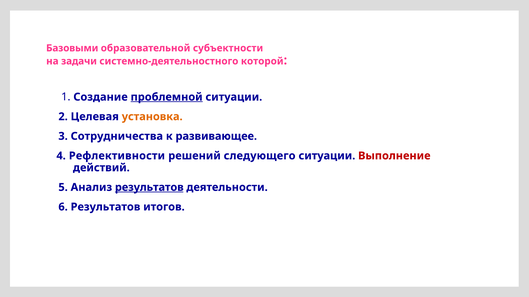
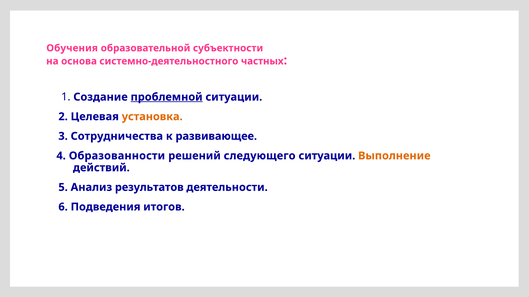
Базовыми: Базовыми -> Обучения
задачи: задачи -> основа
которой: которой -> частных
Рефлективности: Рефлективности -> Образованности
Выполнение colour: red -> orange
результатов at (149, 188) underline: present -> none
6 Результатов: Результатов -> Подведения
